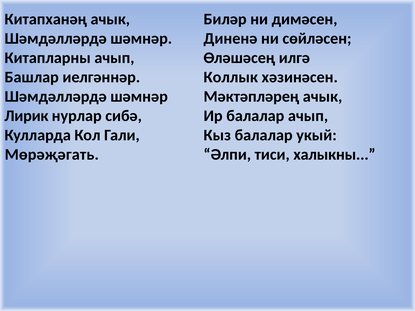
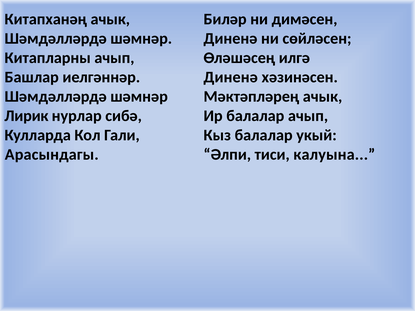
Коллык at (231, 77): Коллык -> Диненә
Мөрәҗәгать: Мөрәҗәгать -> Арасындагы
халыкны: халыкны -> калуына
